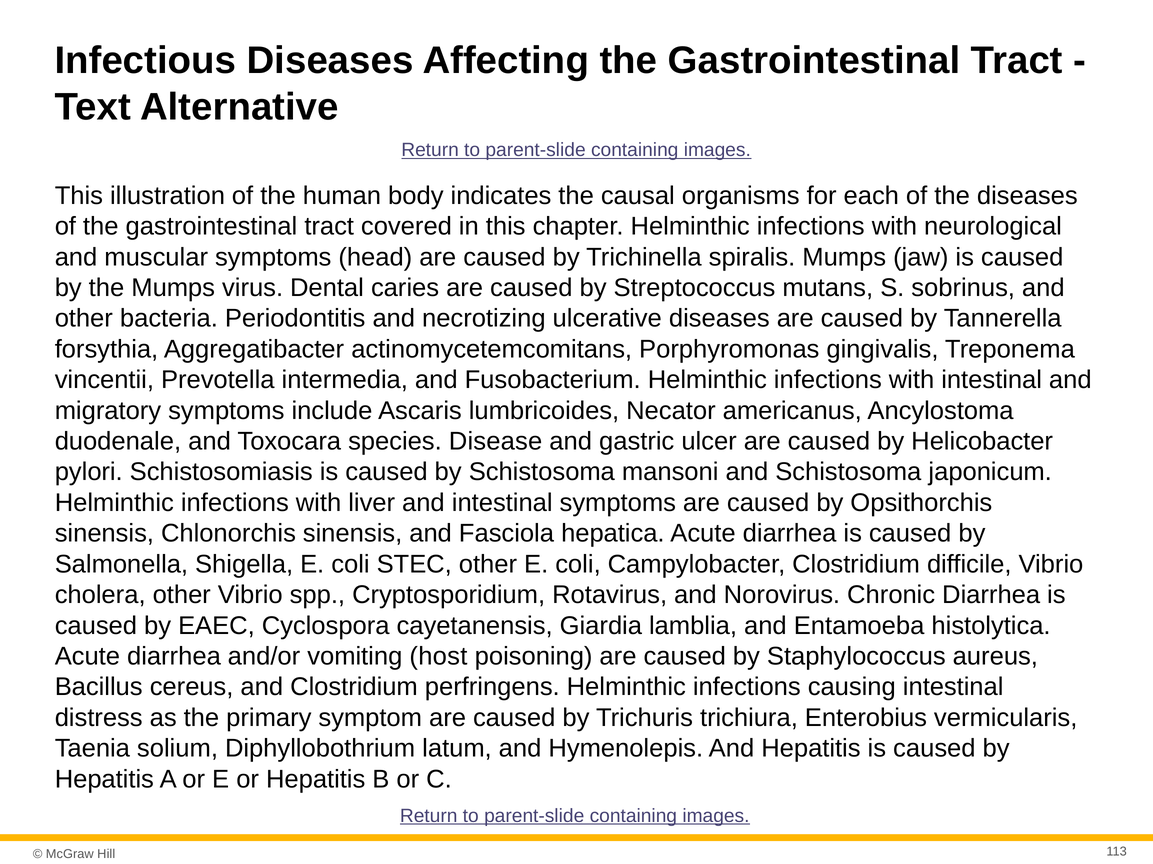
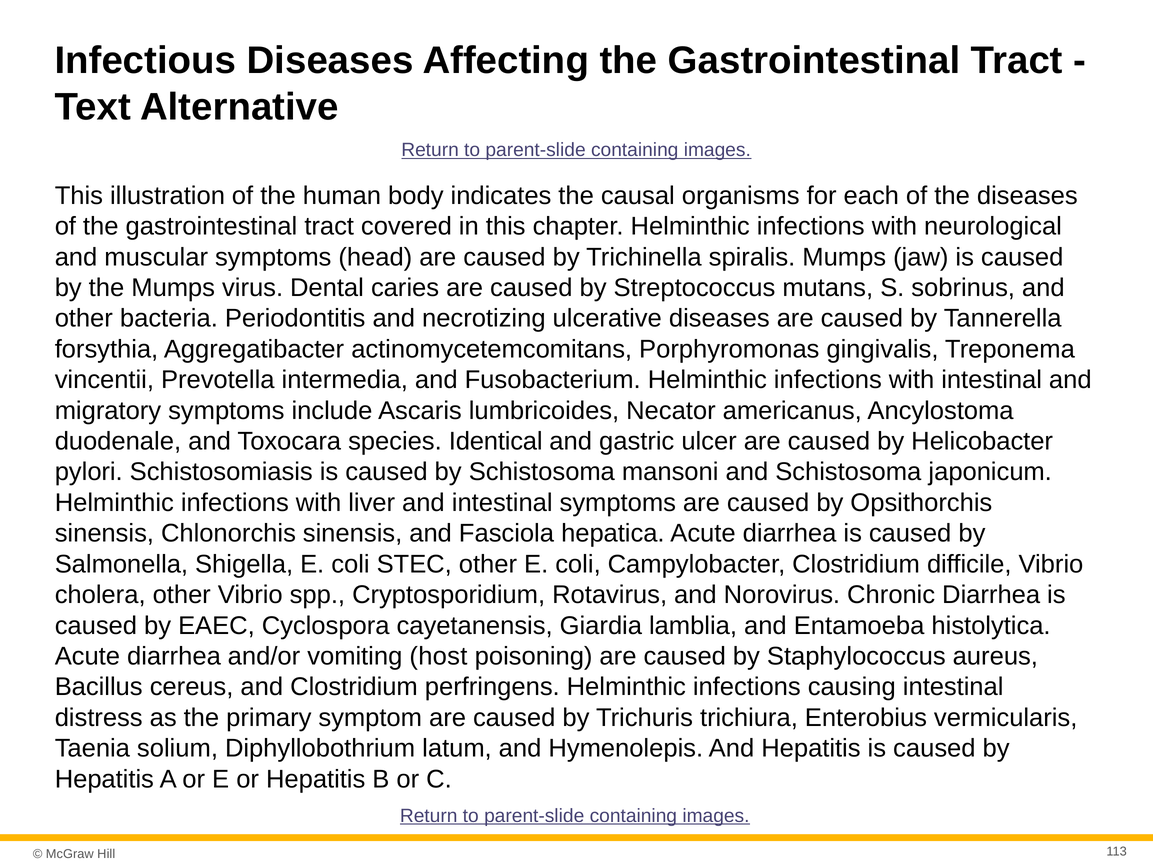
Disease: Disease -> Identical
